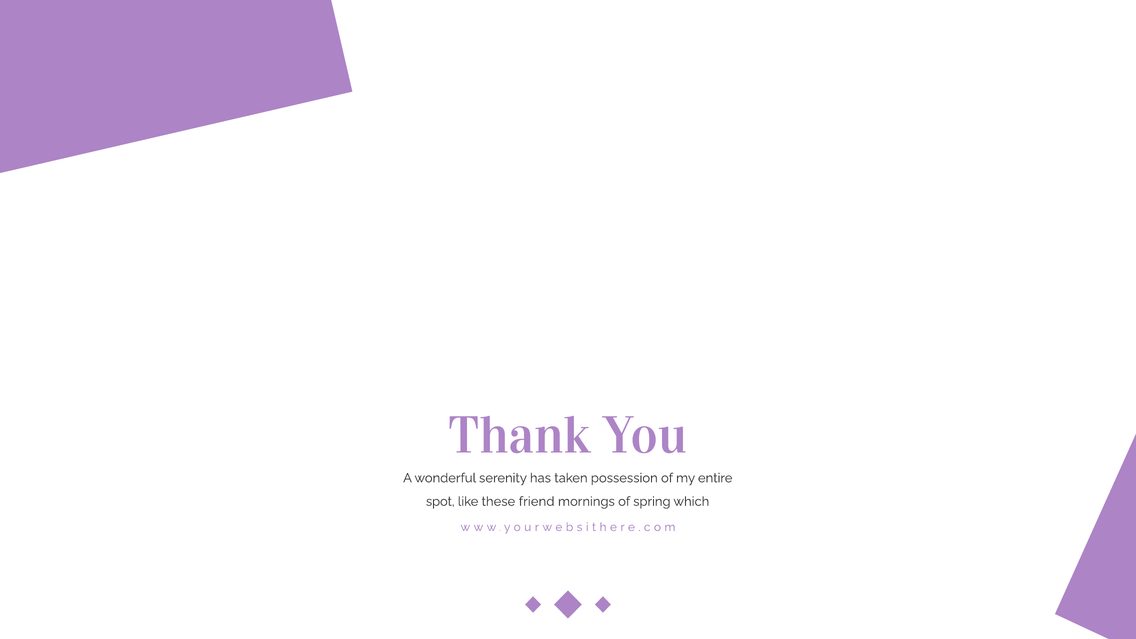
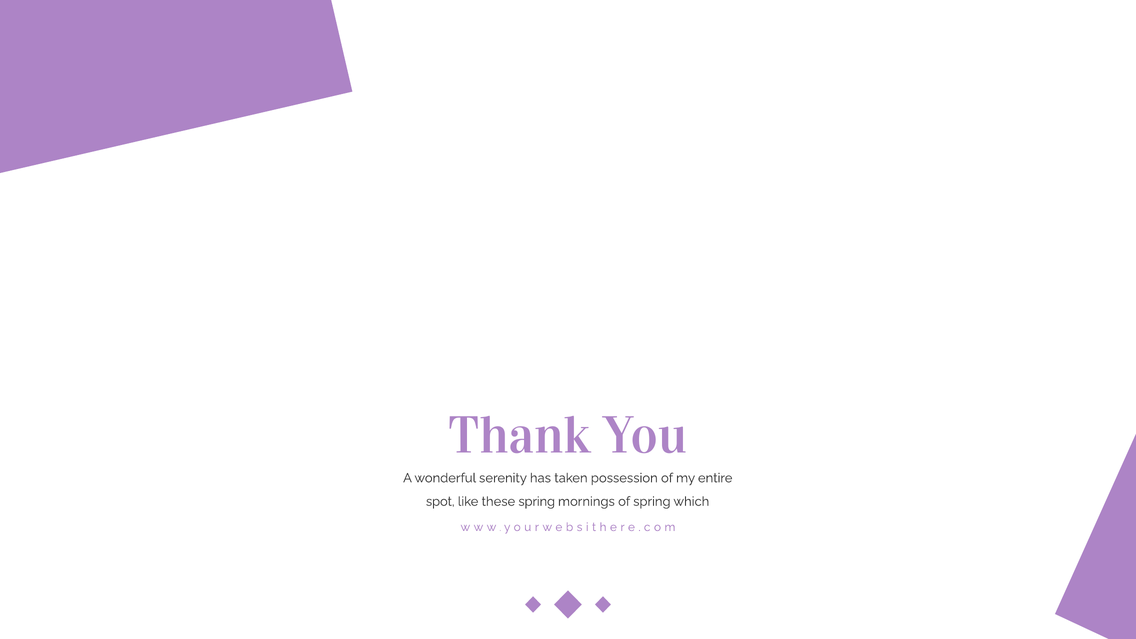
these friend: friend -> spring
